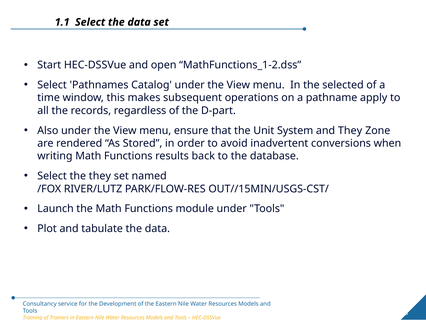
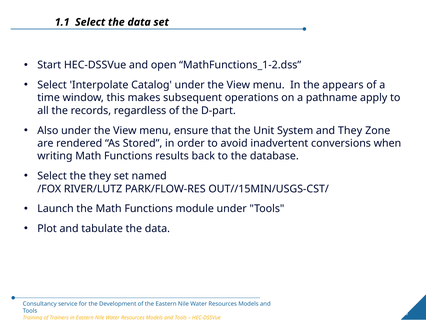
Pathnames: Pathnames -> Interpolate
selected: selected -> appears
